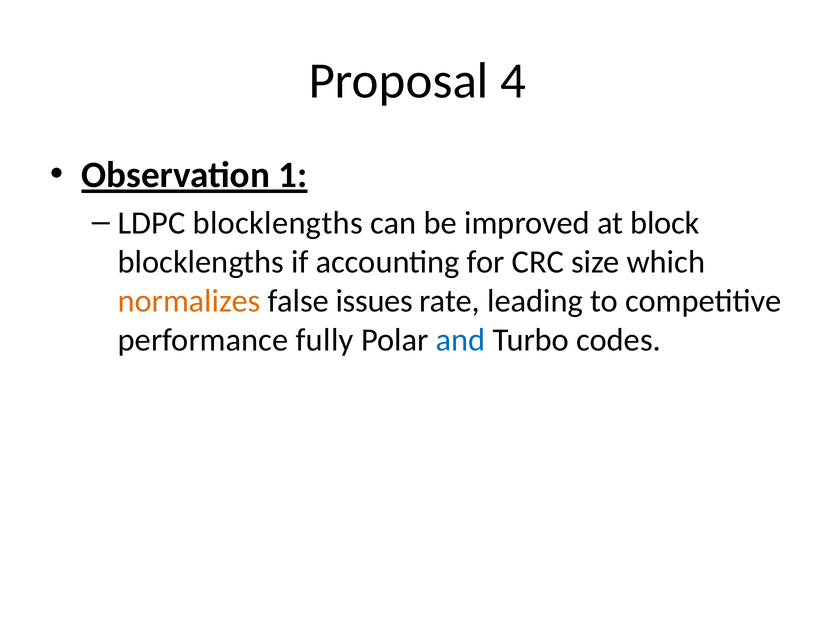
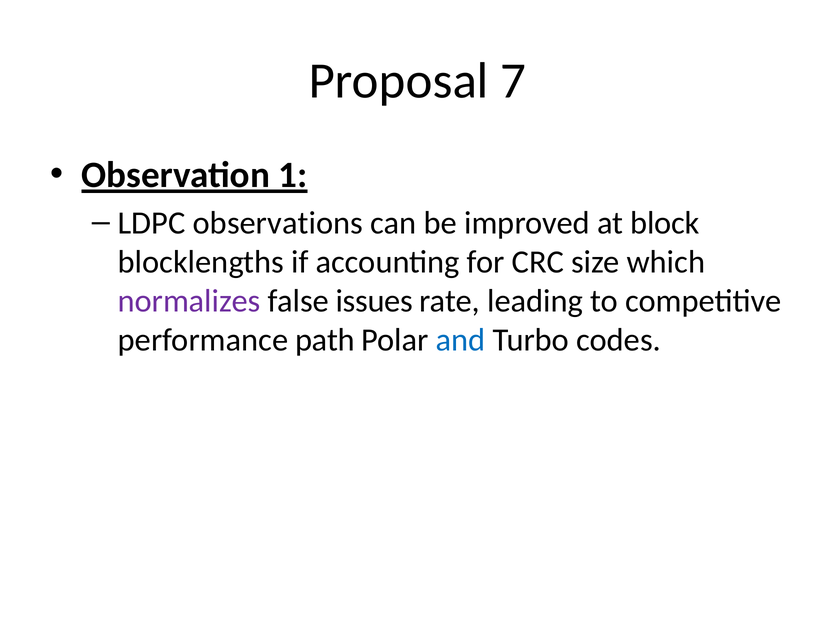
4: 4 -> 7
LDPC blocklengths: blocklengths -> observations
normalizes colour: orange -> purple
fully: fully -> path
